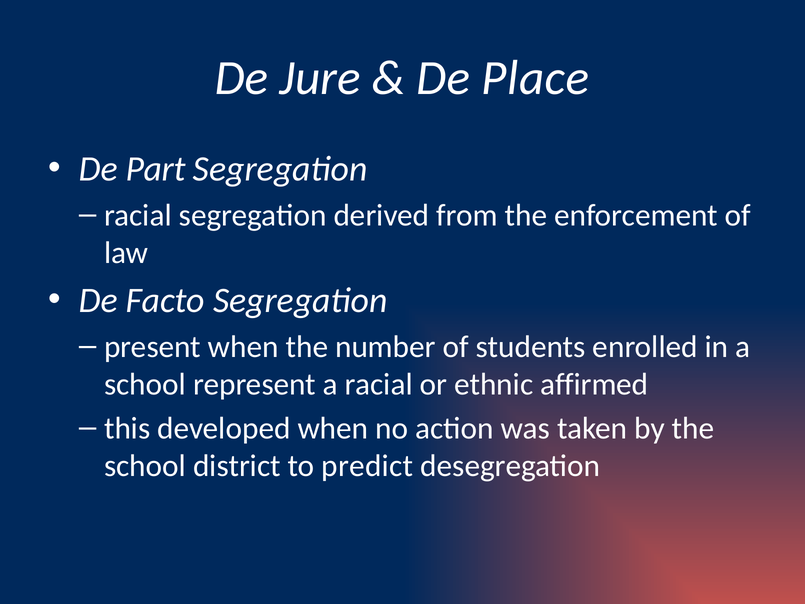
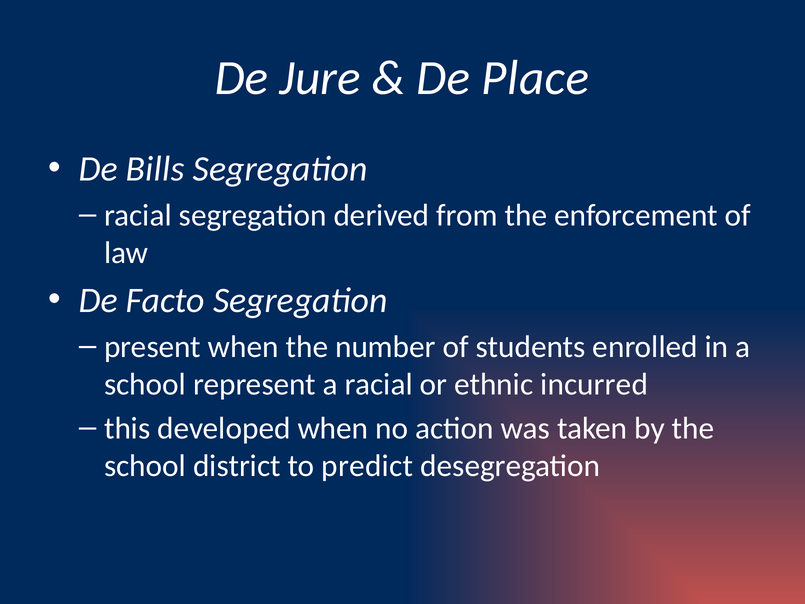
Part: Part -> Bills
affirmed: affirmed -> incurred
